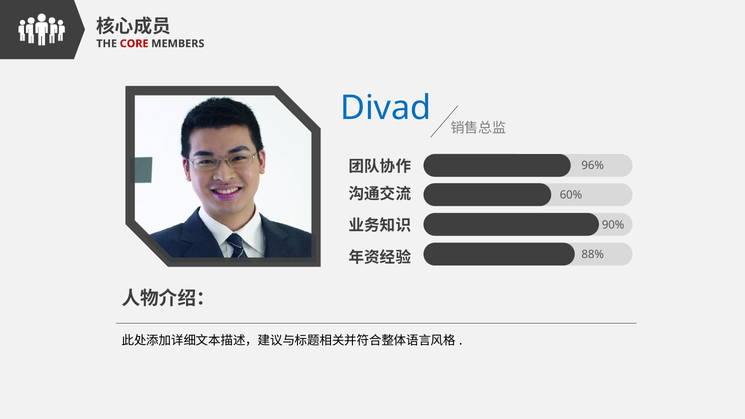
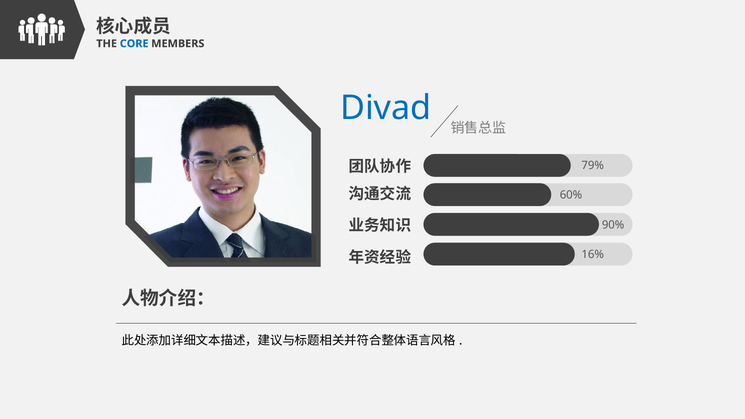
CORE colour: red -> blue
96%: 96% -> 79%
88%: 88% -> 16%
